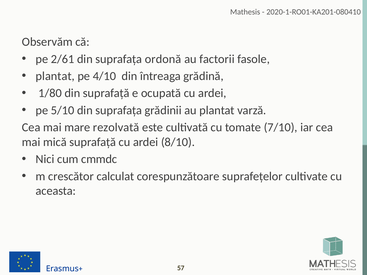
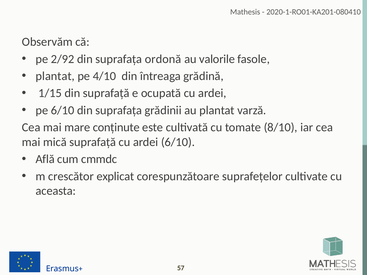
2/61: 2/61 -> 2/92
factorii: factorii -> valorile
1/80: 1/80 -> 1/15
pe 5/10: 5/10 -> 6/10
rezolvată: rezolvată -> conținute
7/10: 7/10 -> 8/10
ardei 8/10: 8/10 -> 6/10
Nici: Nici -> Află
calculat: calculat -> explicat
